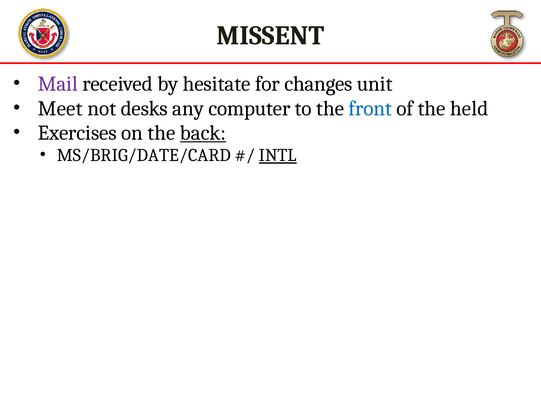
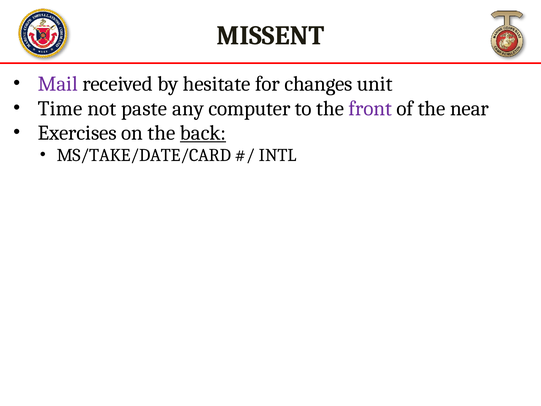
Meet: Meet -> Time
desks: desks -> paste
front colour: blue -> purple
held: held -> near
MS/BRIG/DATE/CARD: MS/BRIG/DATE/CARD -> MS/TAKE/DATE/CARD
INTL underline: present -> none
